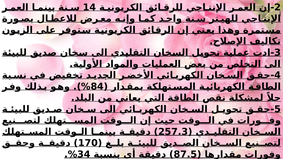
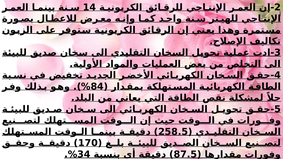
257.3: 257.3 -> 258.5
